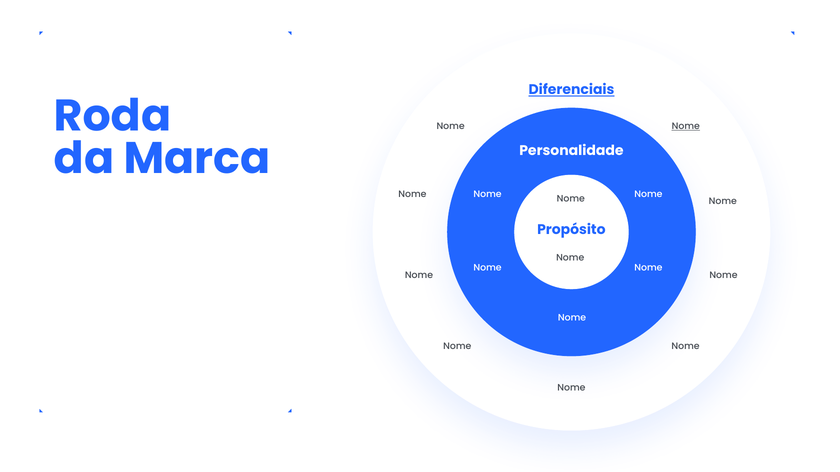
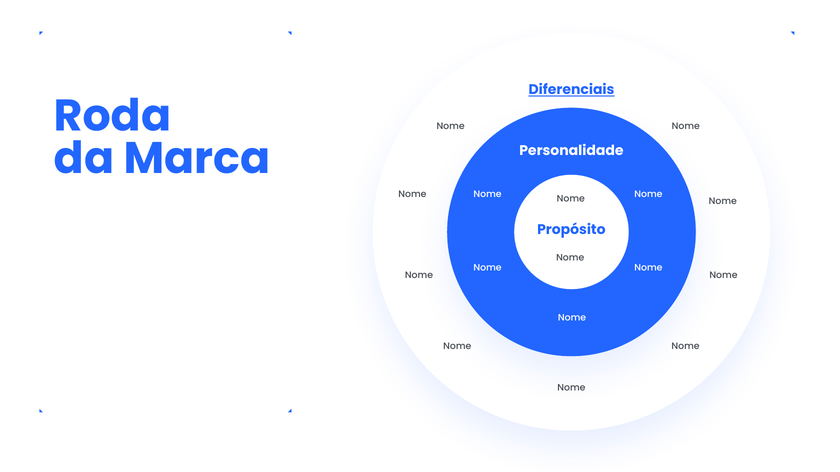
Nome at (686, 126) underline: present -> none
